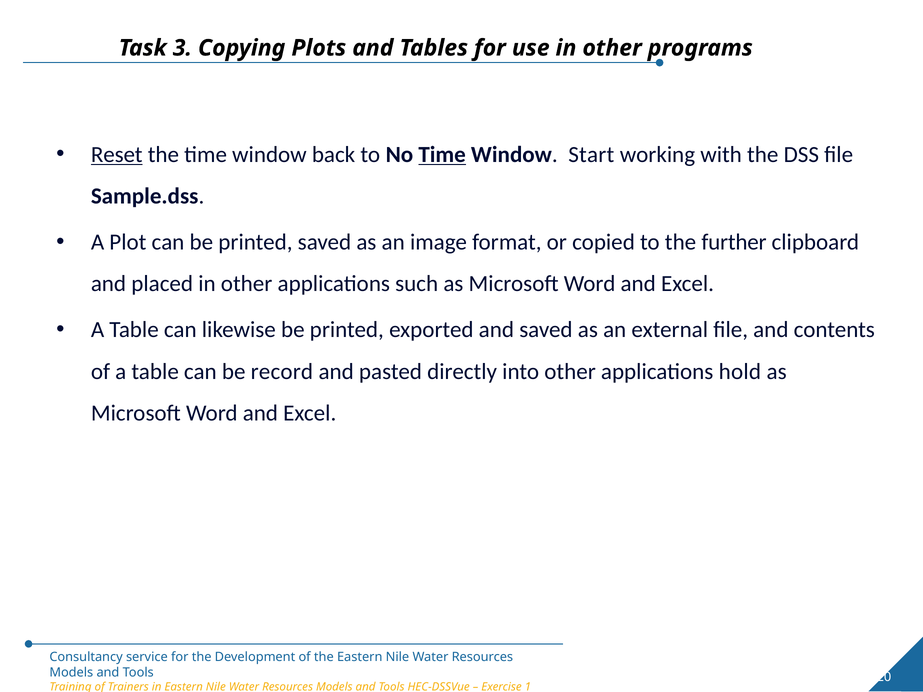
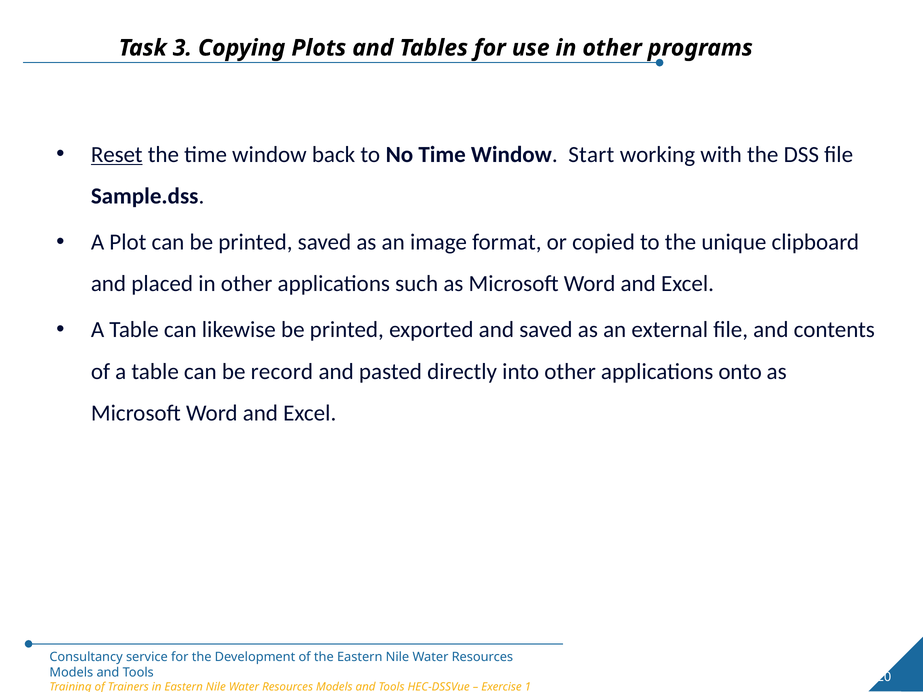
Time at (442, 155) underline: present -> none
further: further -> unique
hold: hold -> onto
